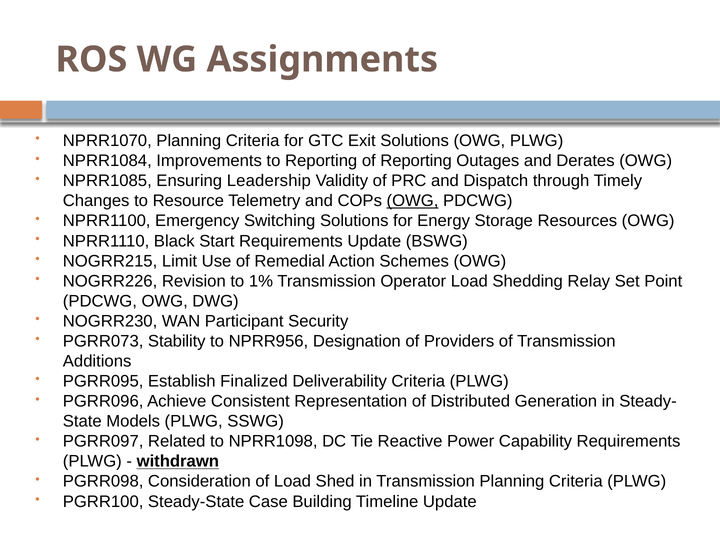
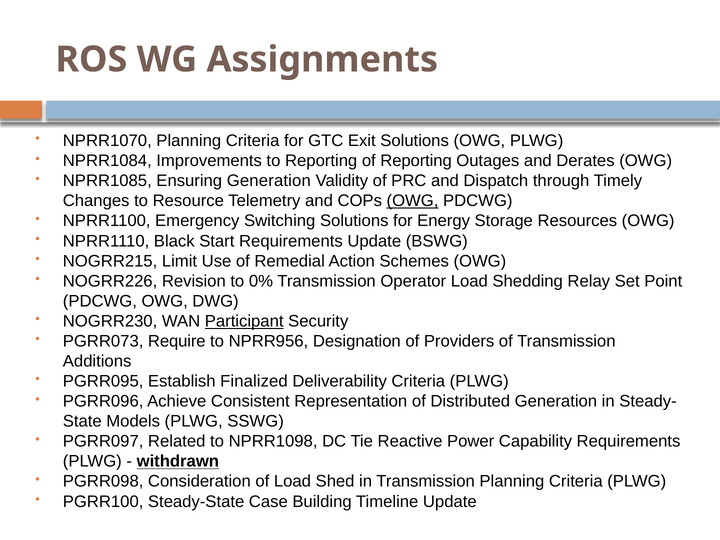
Ensuring Leadership: Leadership -> Generation
1%: 1% -> 0%
Participant underline: none -> present
Stability: Stability -> Require
